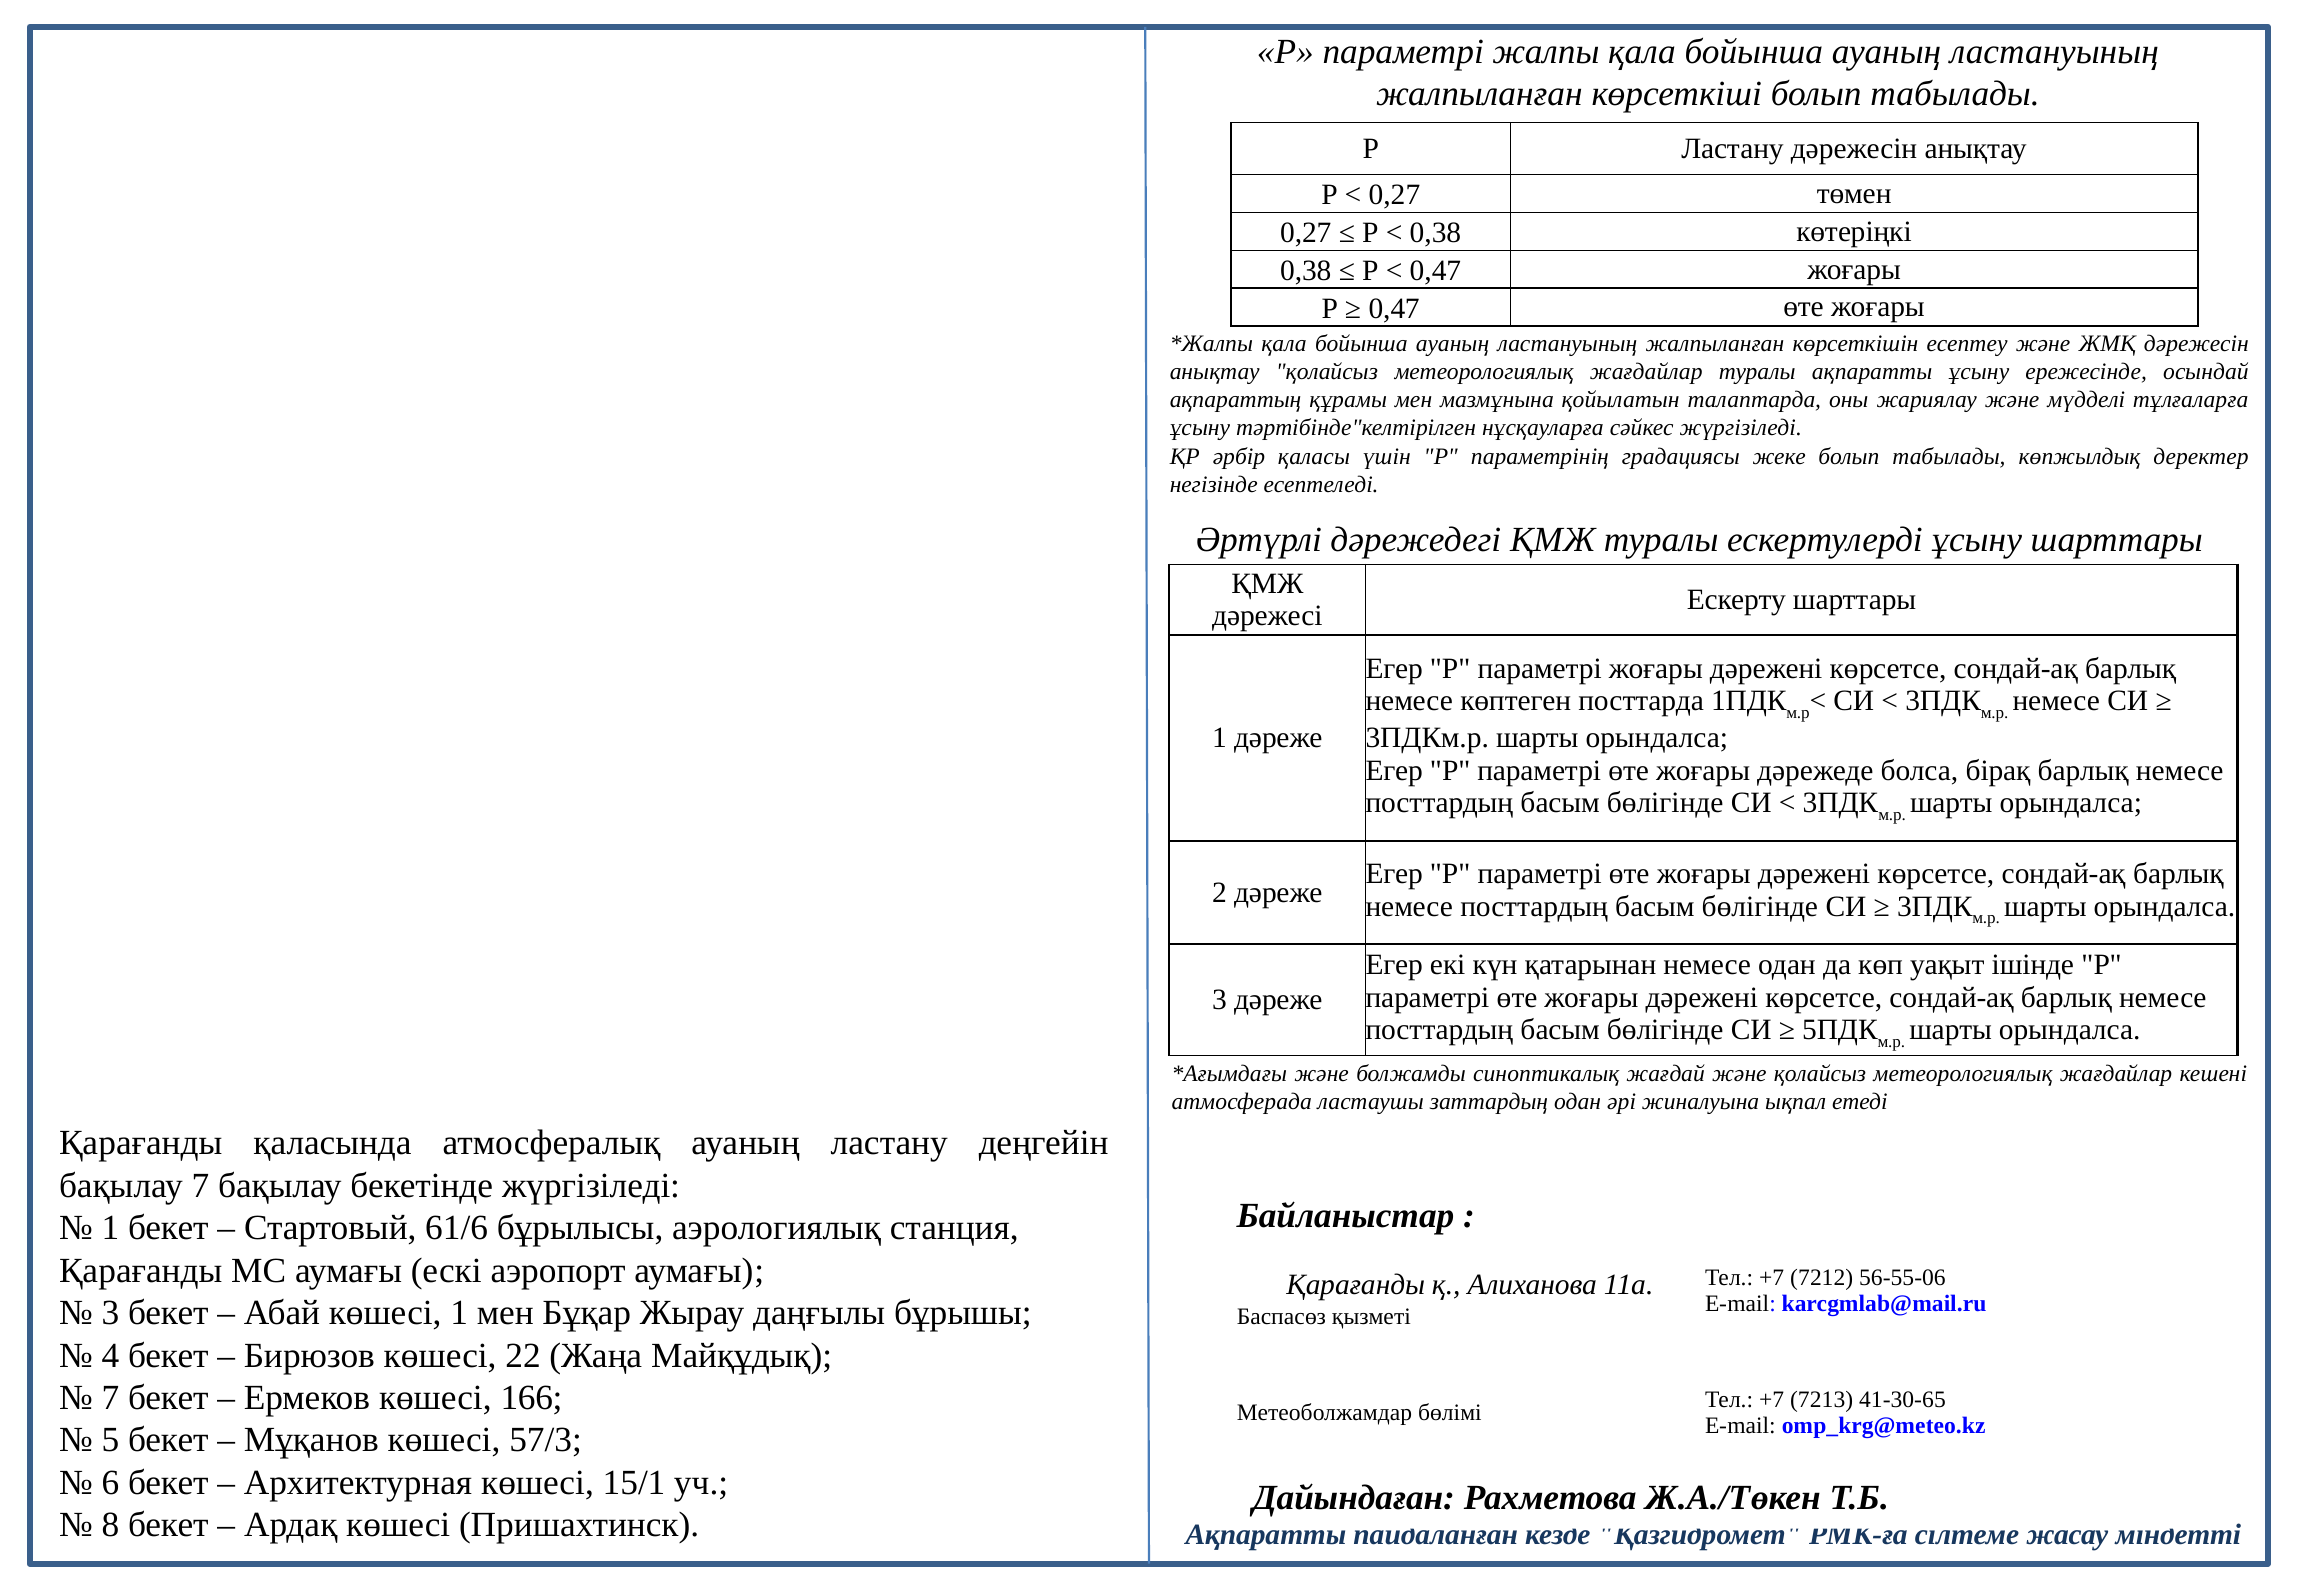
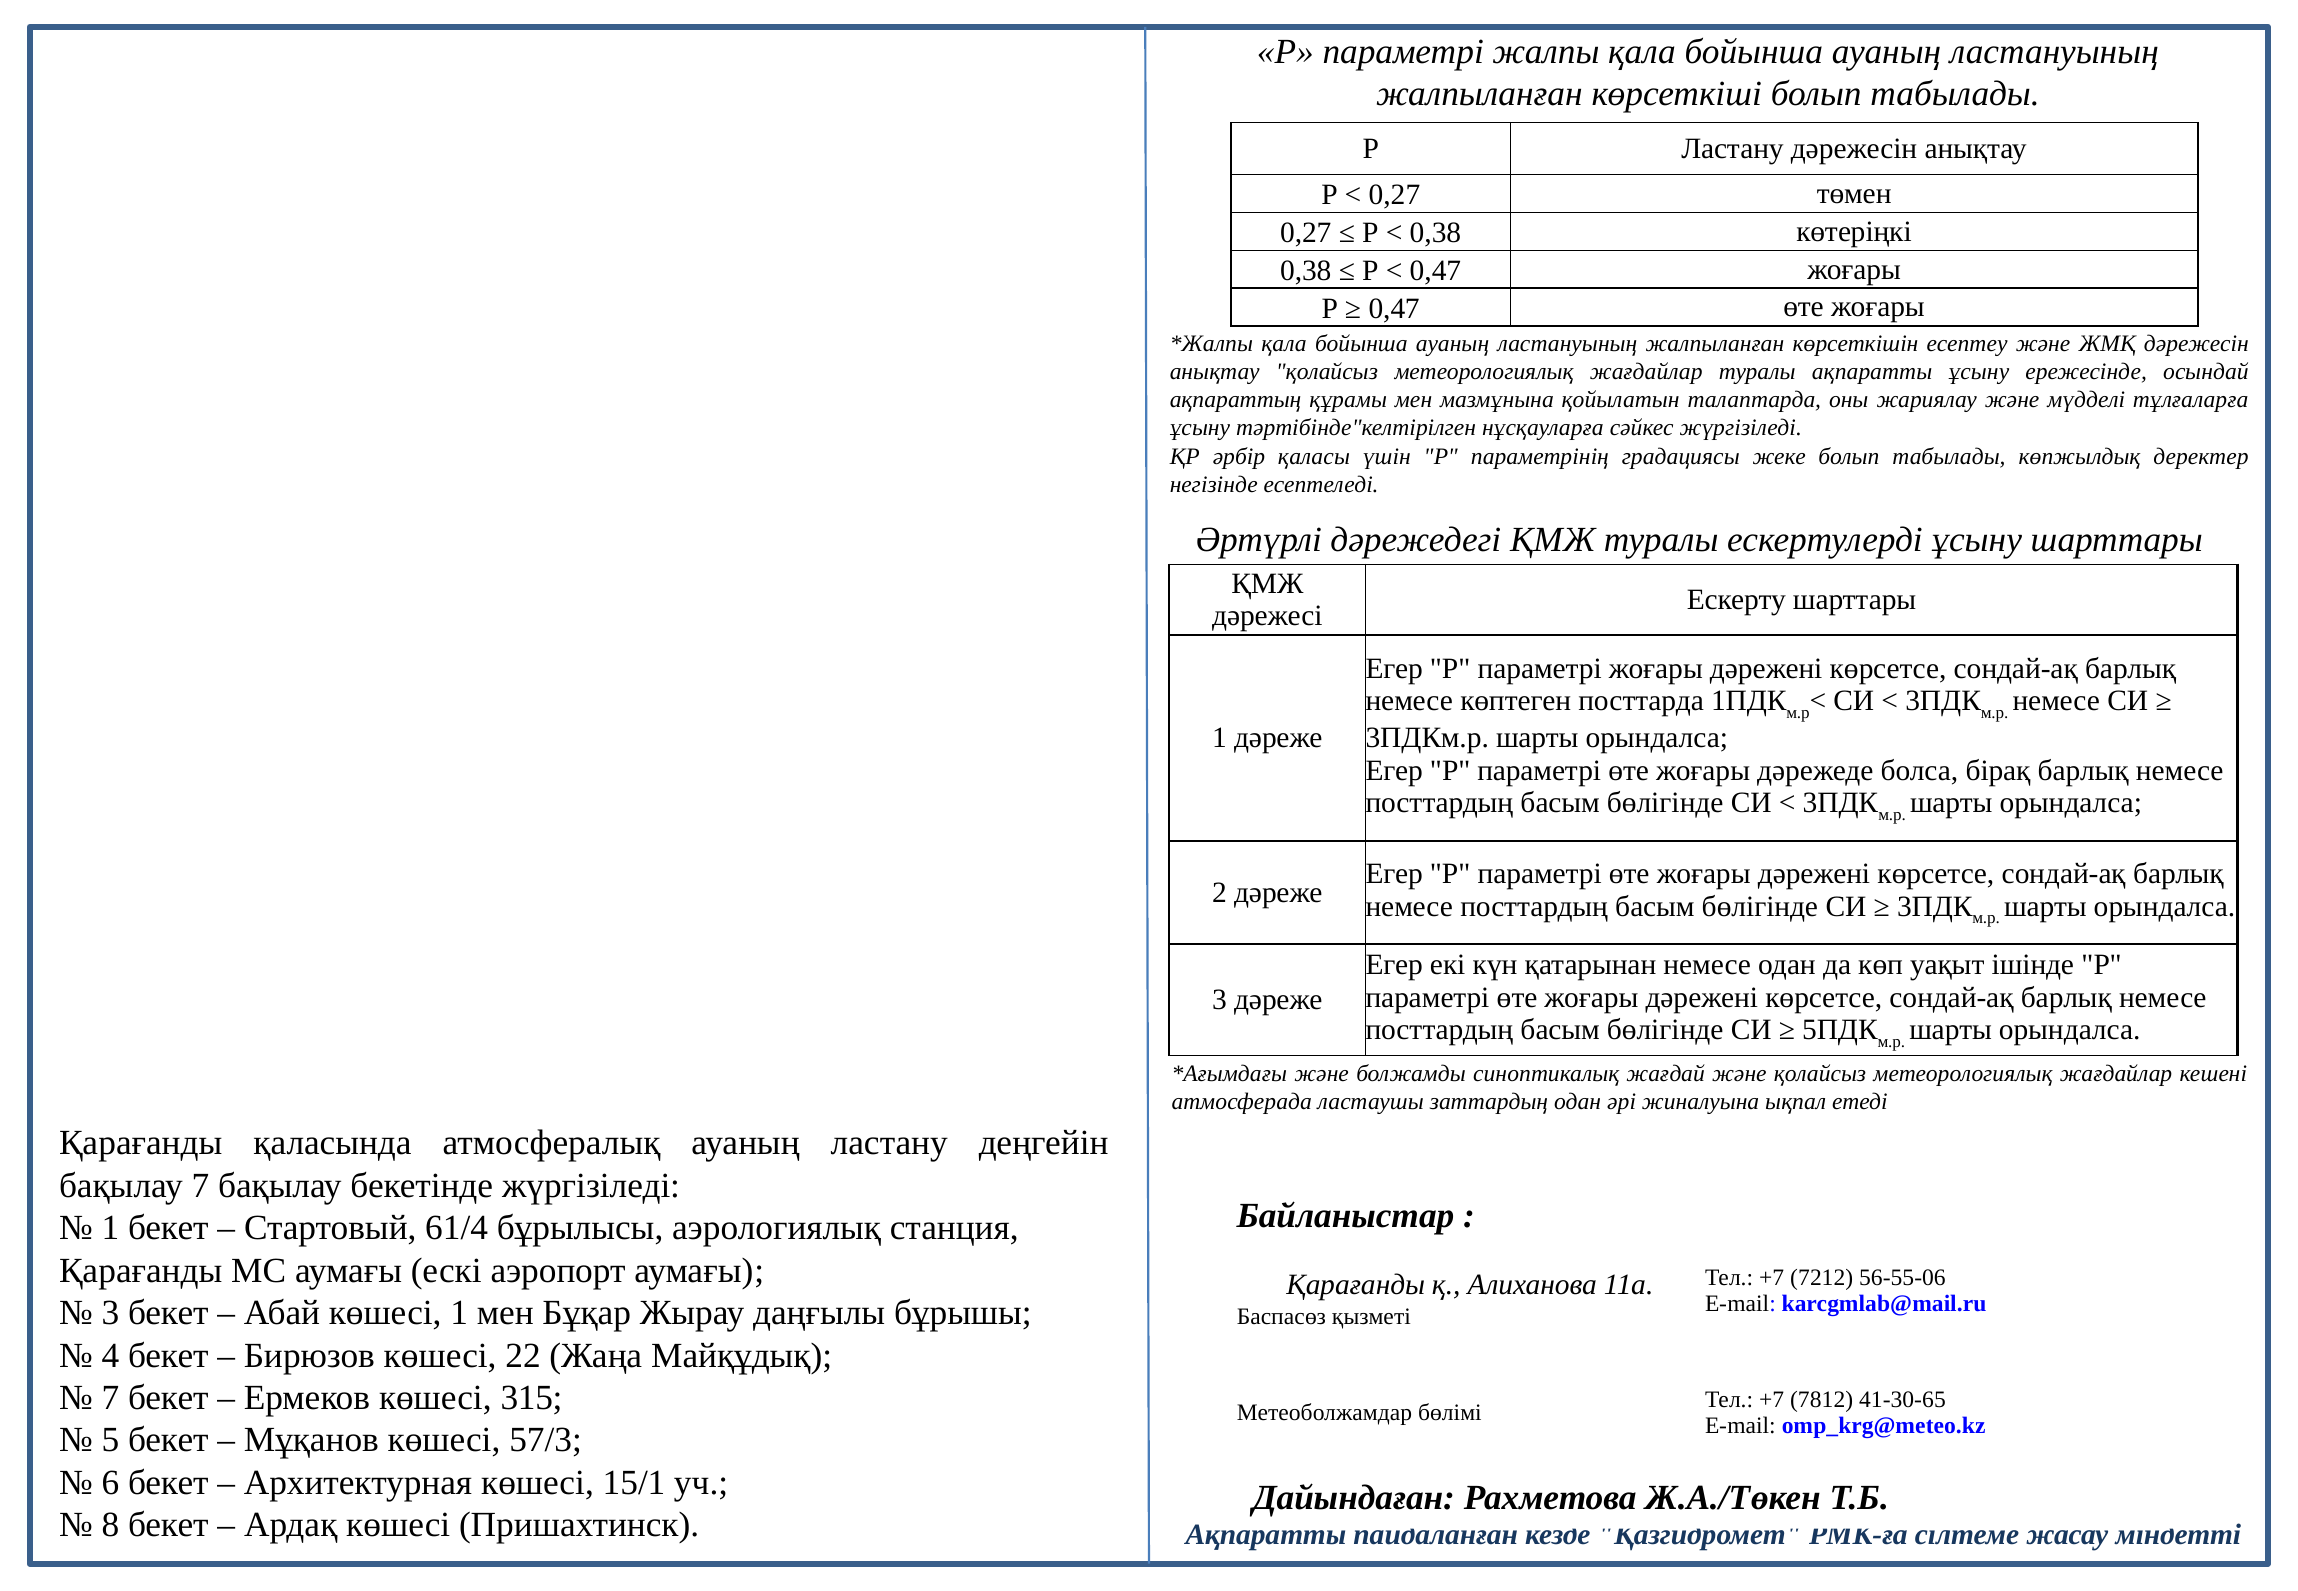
61/6: 61/6 -> 61/4
166: 166 -> 315
7213: 7213 -> 7812
